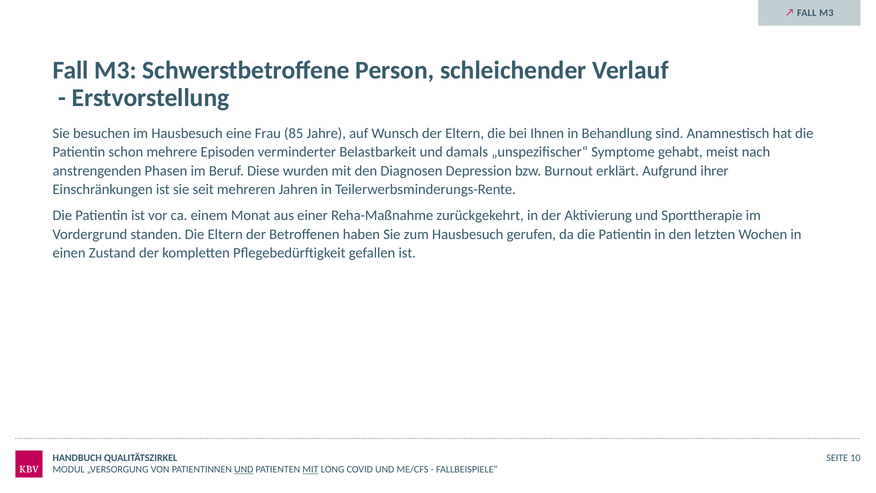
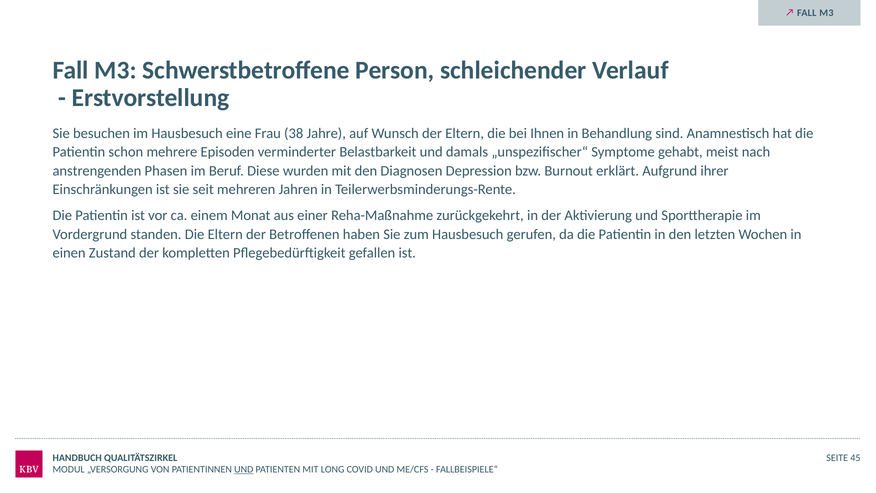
85: 85 -> 38
10: 10 -> 45
MIT at (310, 469) underline: present -> none
